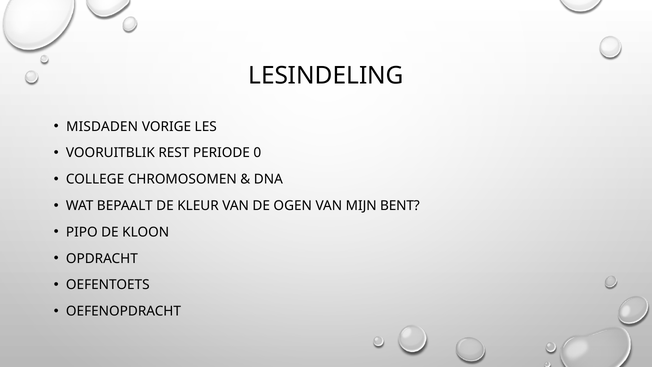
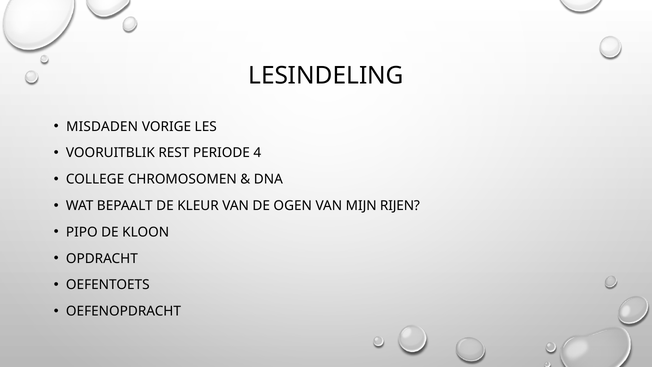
0: 0 -> 4
BENT: BENT -> RIJEN
